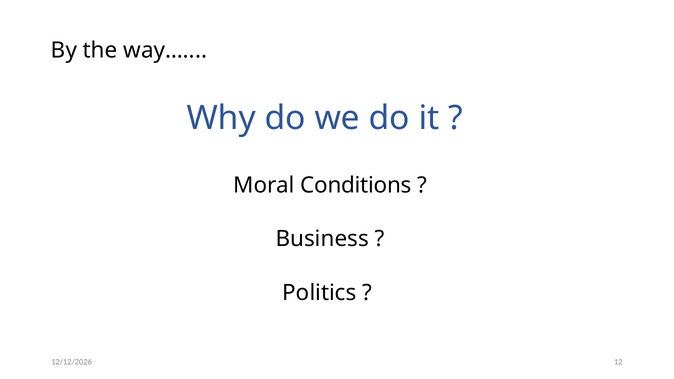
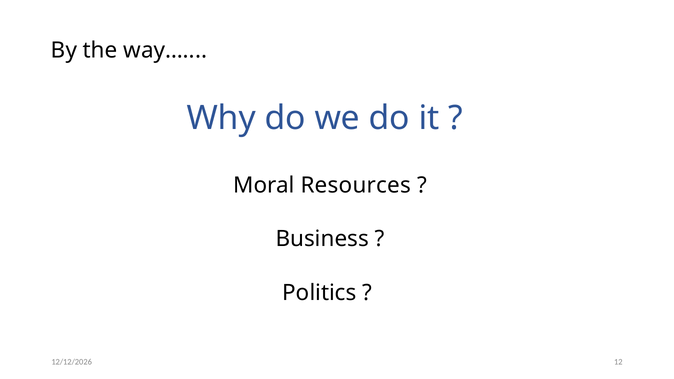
Conditions: Conditions -> Resources
